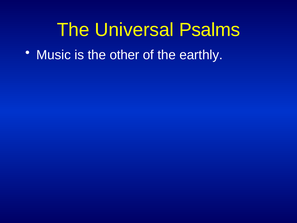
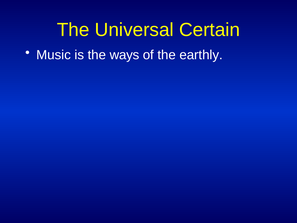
Psalms: Psalms -> Certain
other: other -> ways
